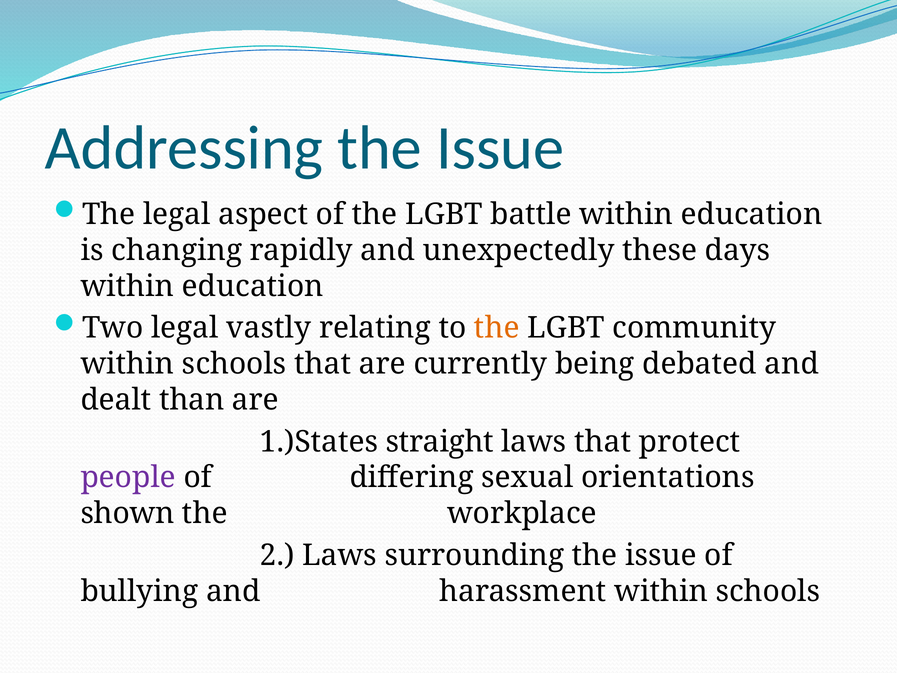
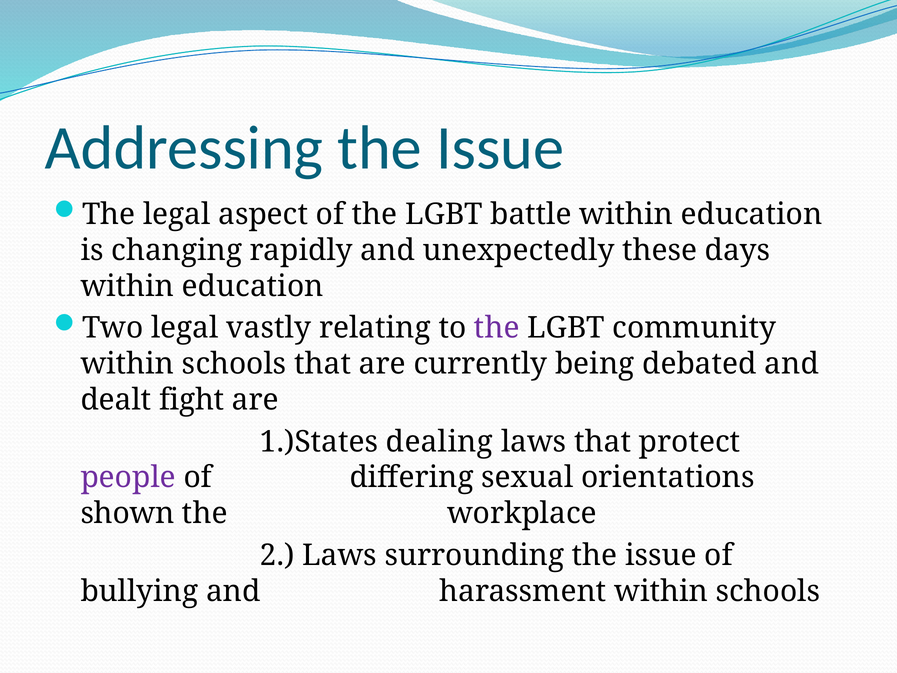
the at (497, 328) colour: orange -> purple
than: than -> fight
straight: straight -> dealing
